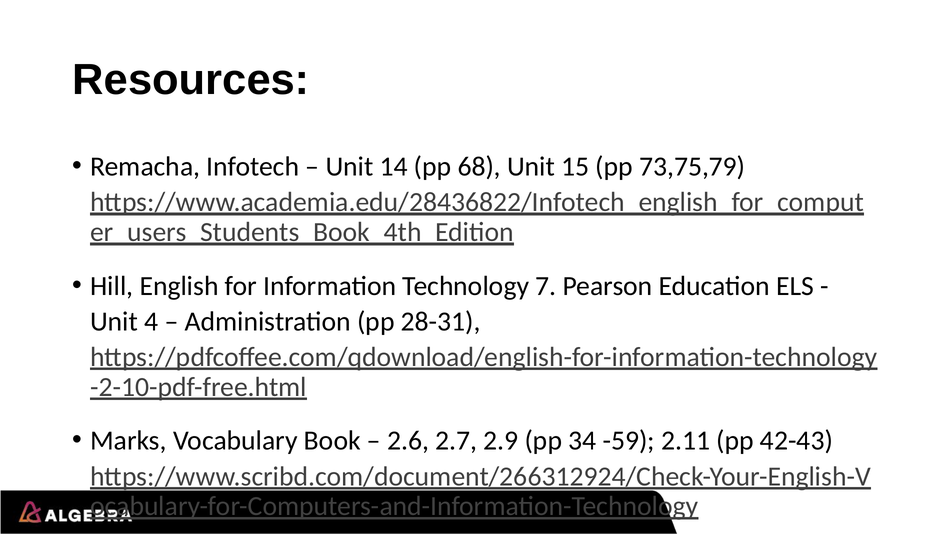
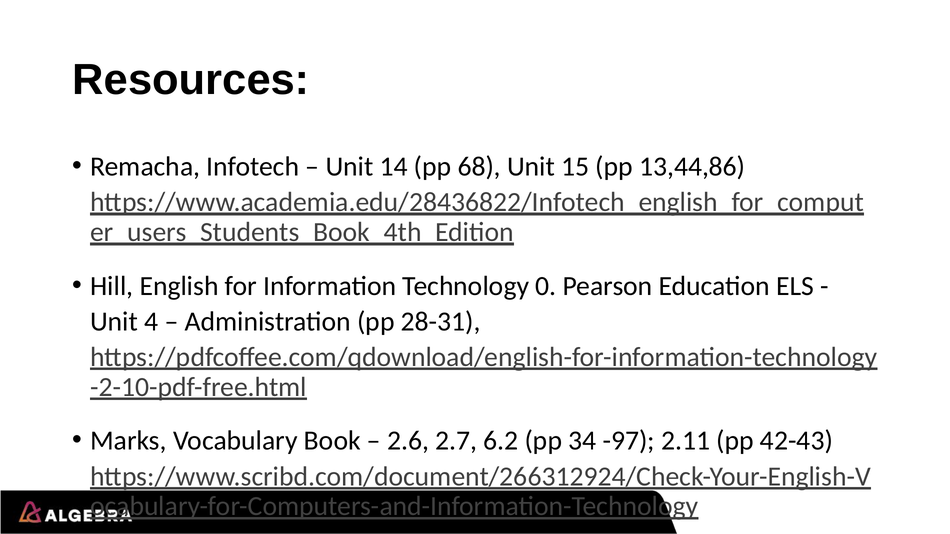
73,75,79: 73,75,79 -> 13,44,86
7: 7 -> 0
2.9: 2.9 -> 6.2
-59: -59 -> -97
